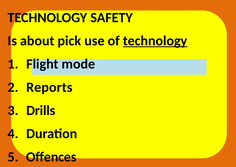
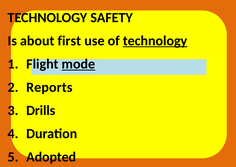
pick: pick -> first
mode underline: none -> present
Offences: Offences -> Adopted
